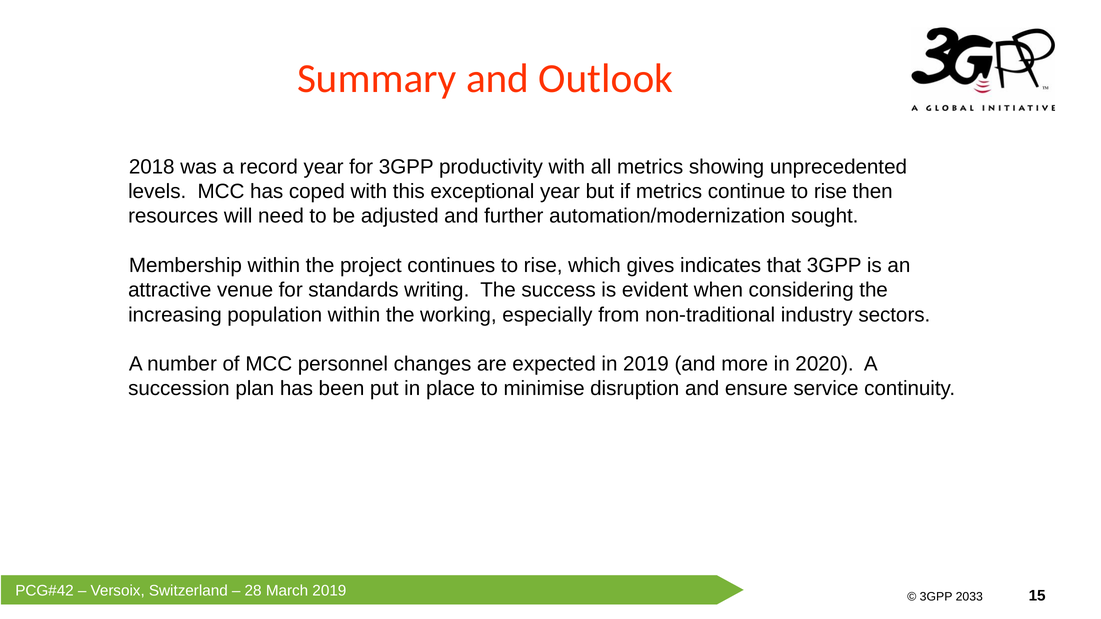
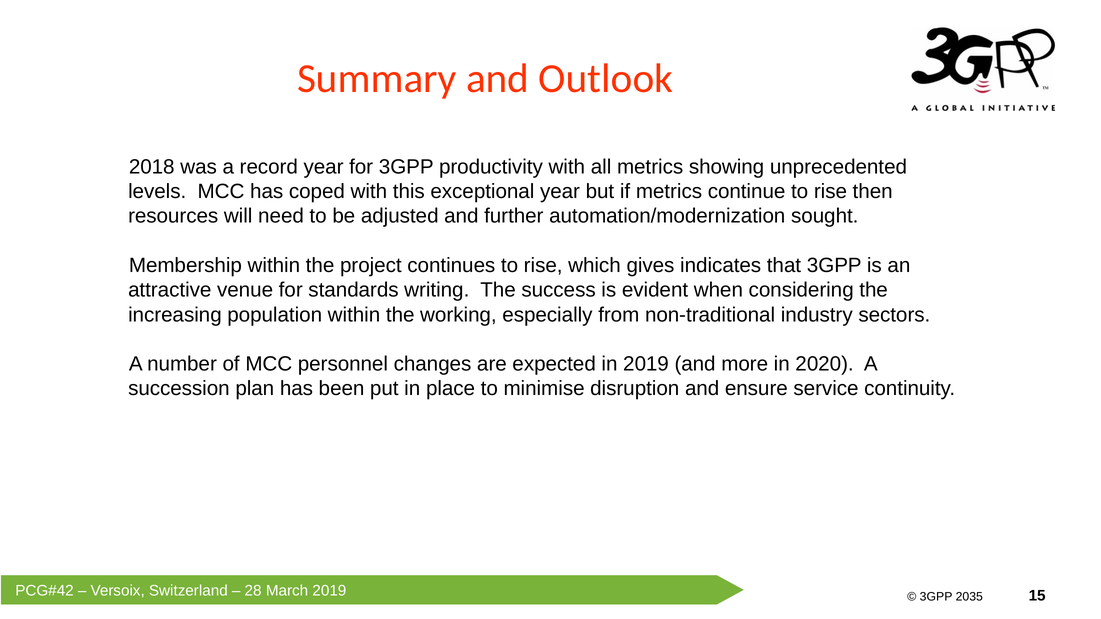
2033: 2033 -> 2035
